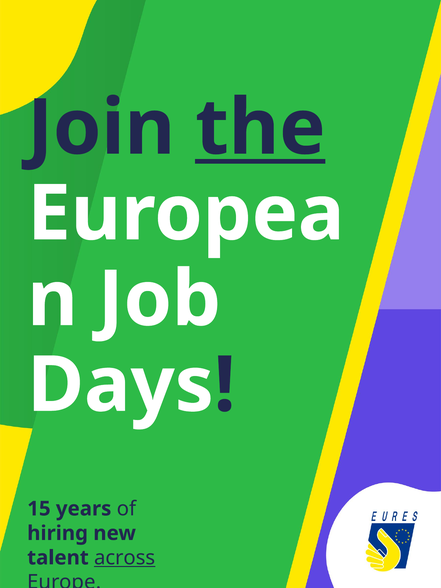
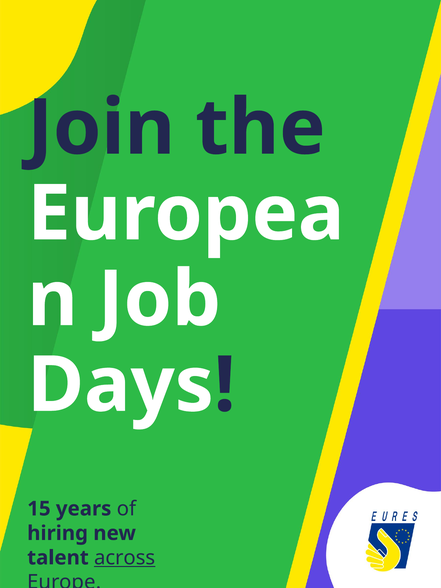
the underline: present -> none
